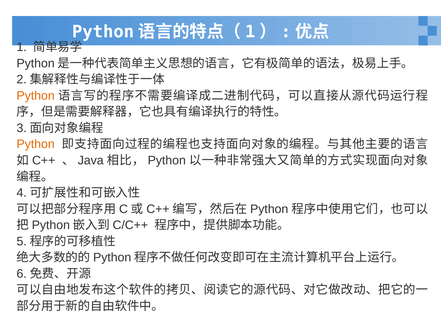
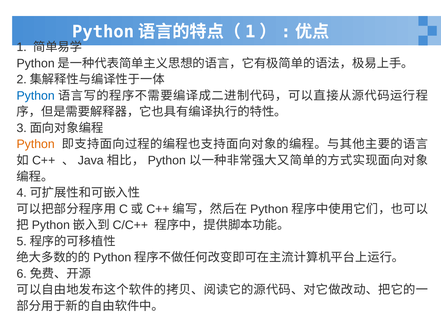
Python at (36, 96) colour: orange -> blue
